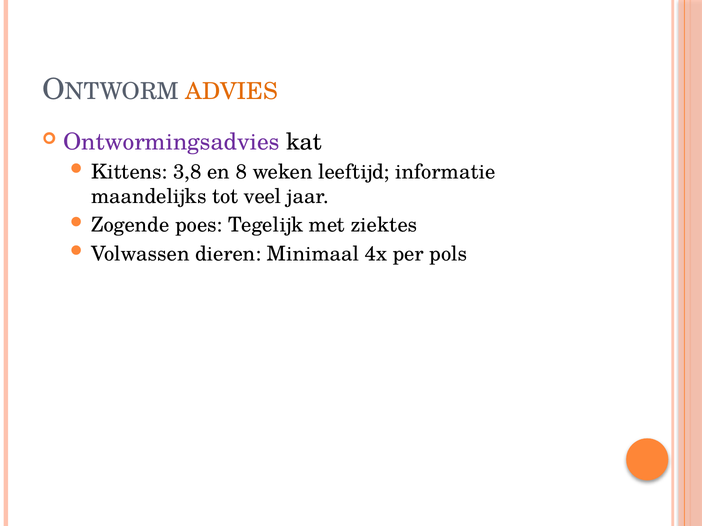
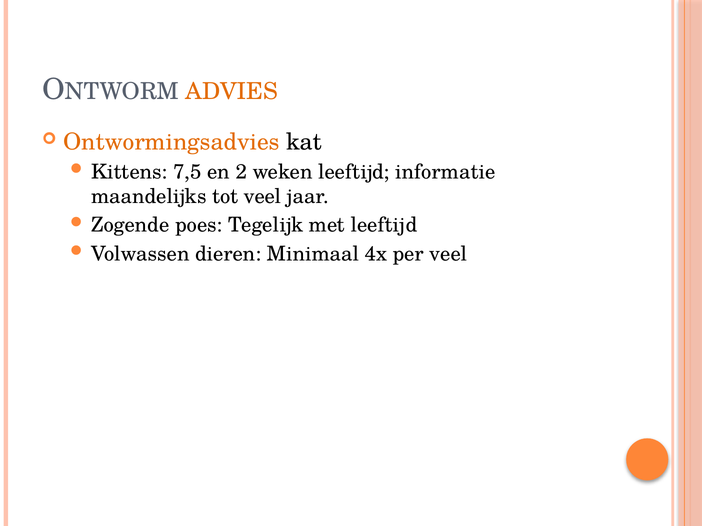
Ontwormingsadvies colour: purple -> orange
3,8: 3,8 -> 7,5
8: 8 -> 2
met ziektes: ziektes -> leeftijd
per pols: pols -> veel
